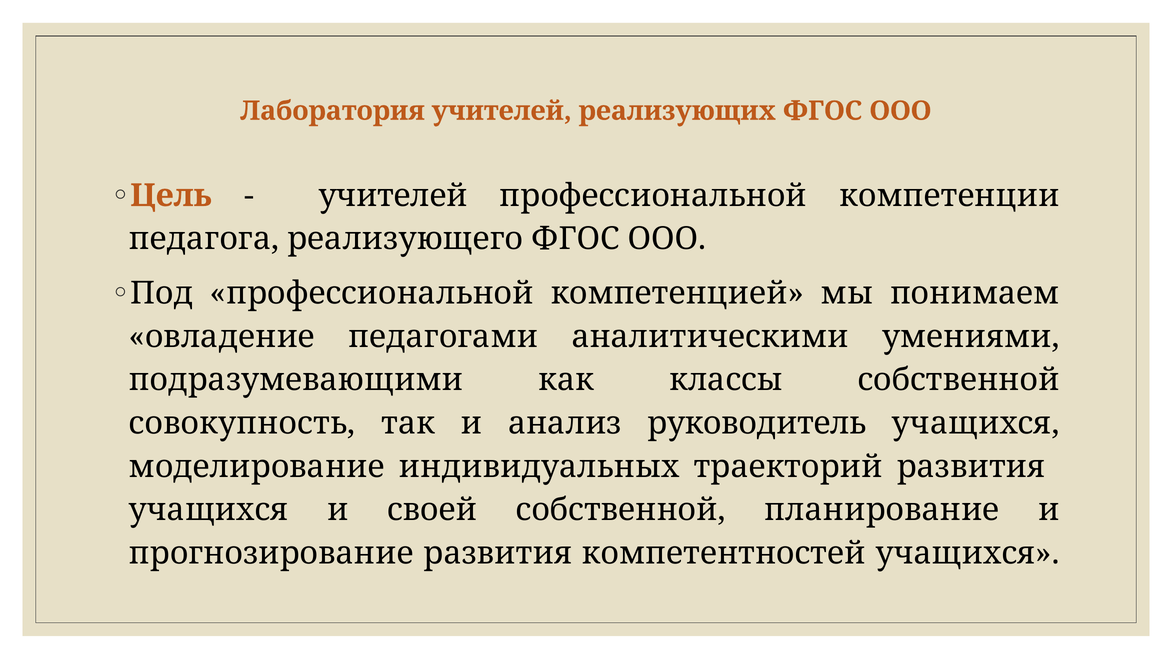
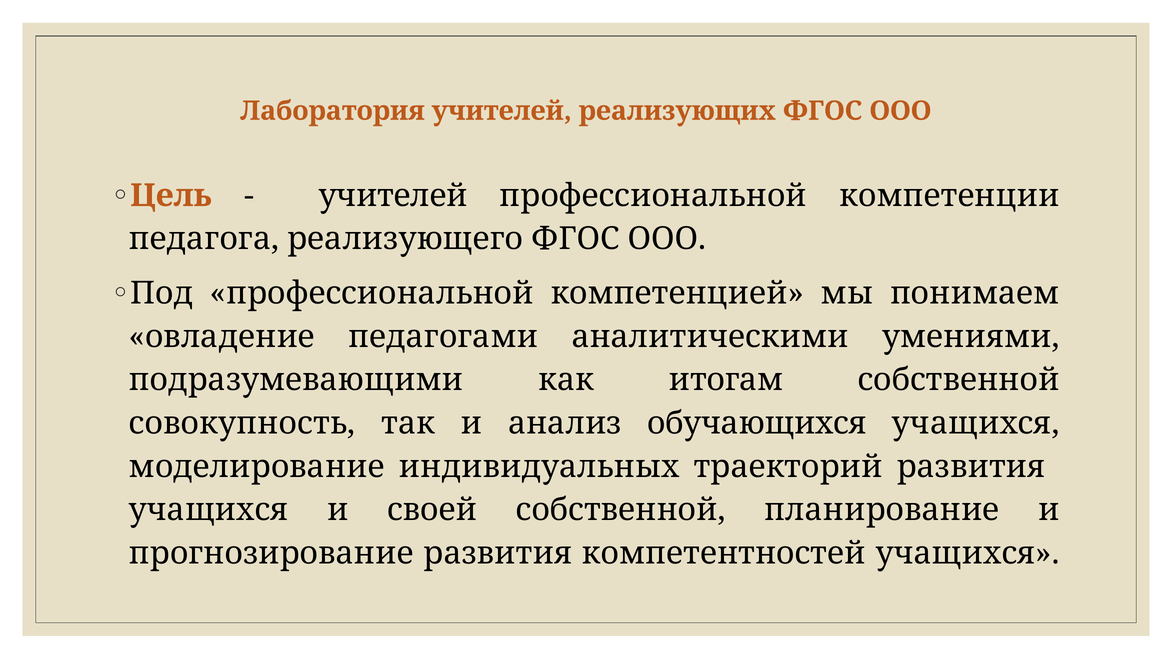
классы: классы -> итогам
руководитель: руководитель -> обучающихся
